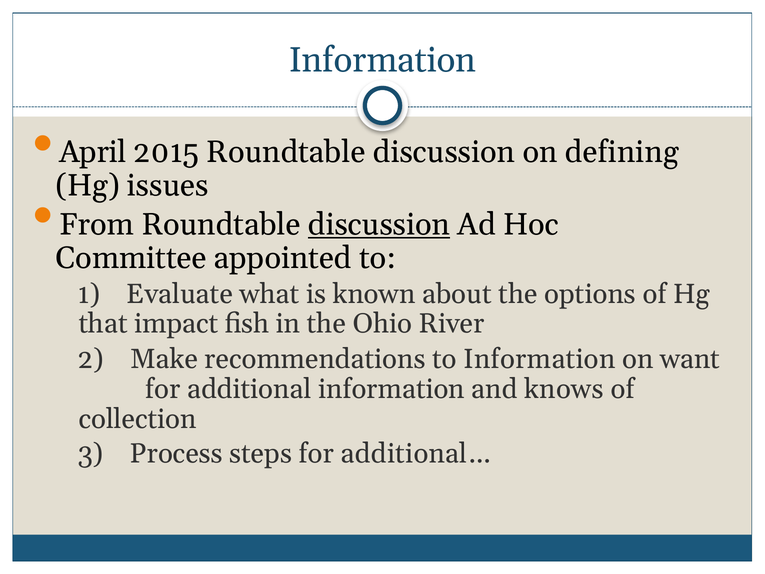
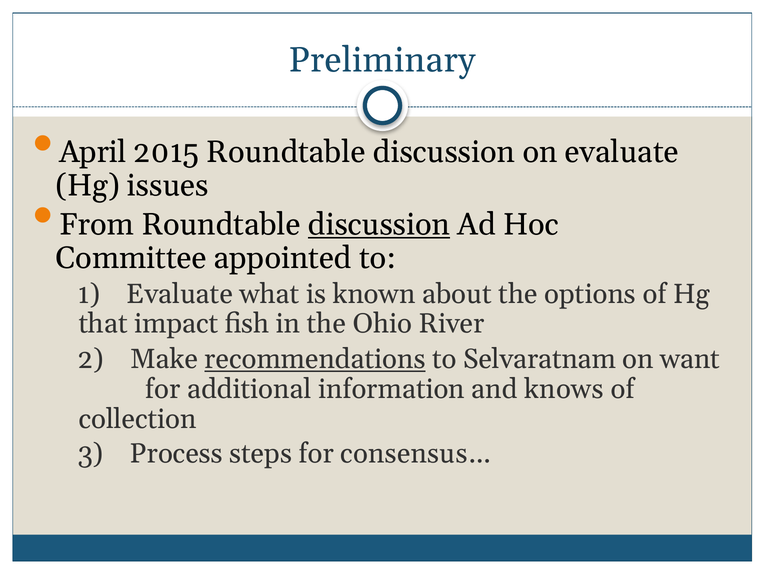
Information at (382, 60): Information -> Preliminary
on defining: defining -> evaluate
recommendations underline: none -> present
to Information: Information -> Selvaratnam
additional…: additional… -> consensus…
